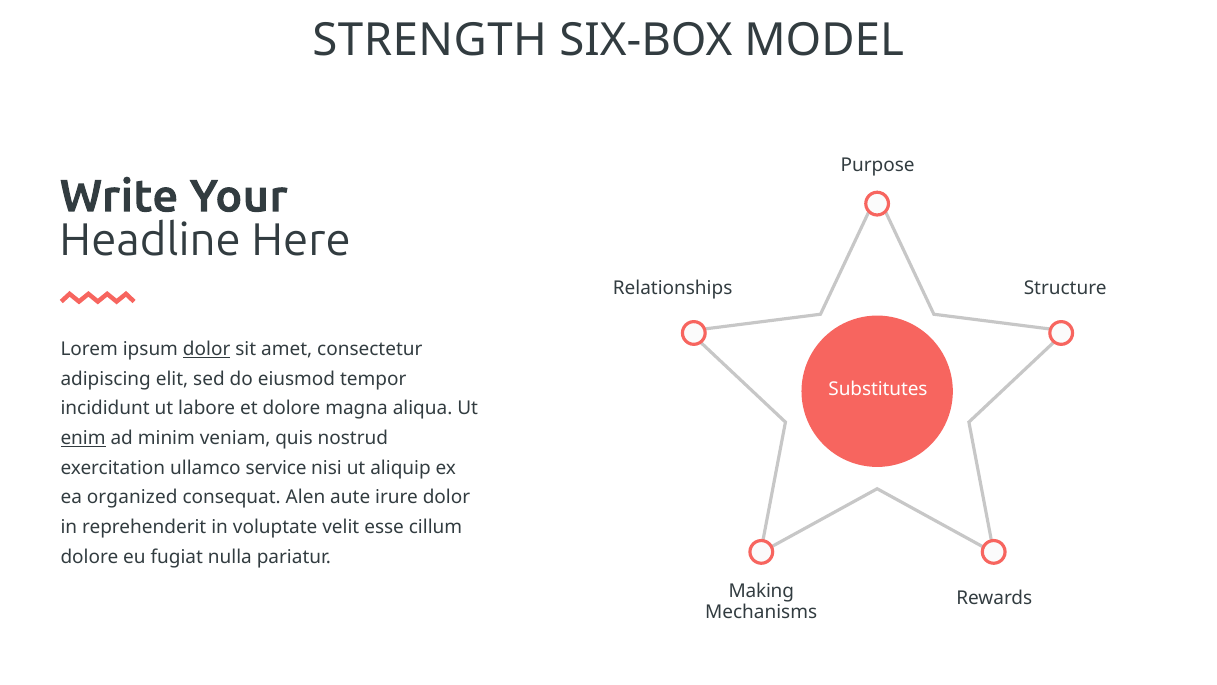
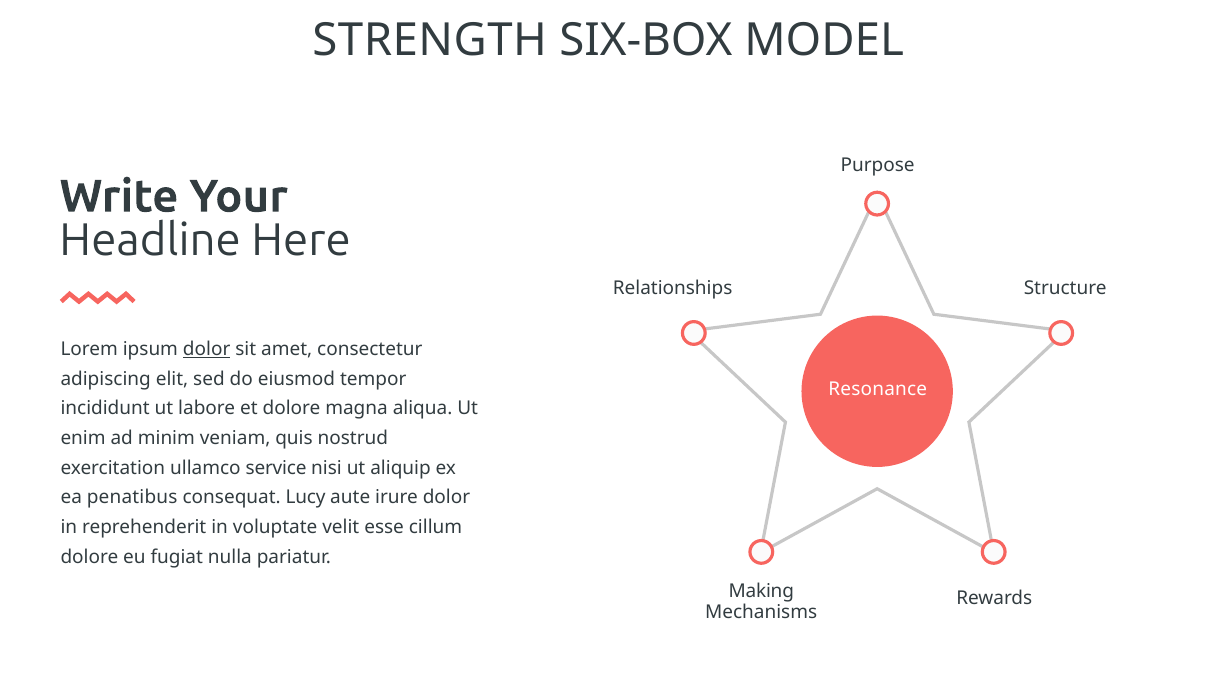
Substitutes: Substitutes -> Resonance
enim underline: present -> none
organized: organized -> penatibus
Alen: Alen -> Lucy
